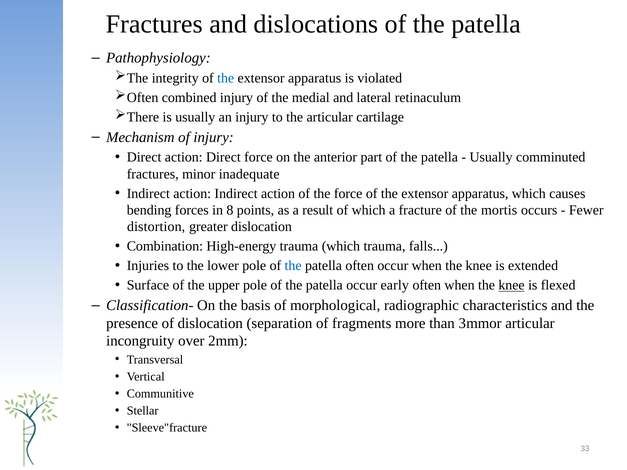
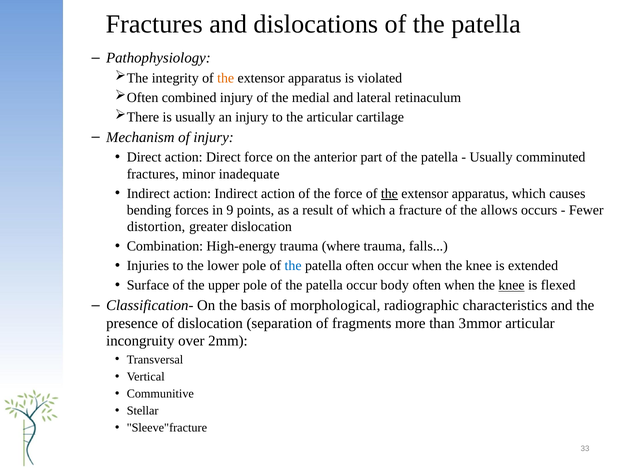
the at (226, 78) colour: blue -> orange
the at (389, 194) underline: none -> present
8: 8 -> 9
mortis: mortis -> allows
trauma which: which -> where
early: early -> body
